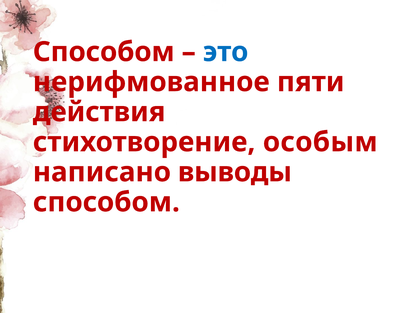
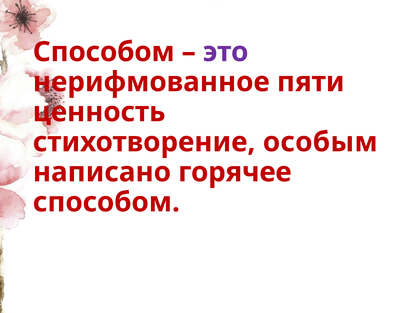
это colour: blue -> purple
действия: действия -> ценность
выводы: выводы -> горячее
